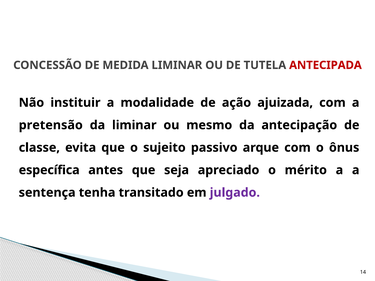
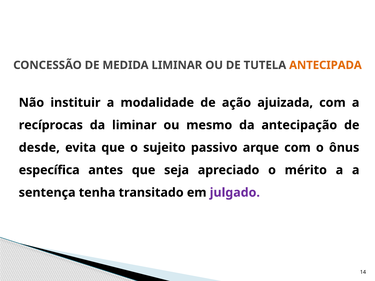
ANTECIPADA colour: red -> orange
pretensão: pretensão -> recíprocas
classe: classe -> desde
